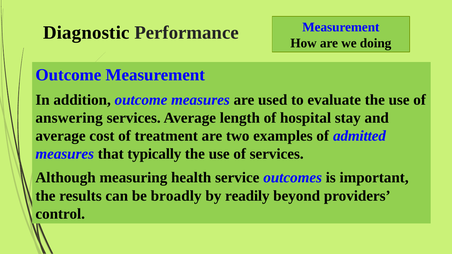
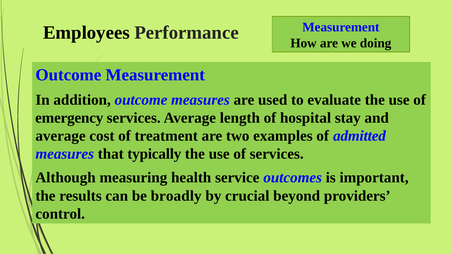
Diagnostic: Diagnostic -> Employees
answering: answering -> emergency
readily: readily -> crucial
